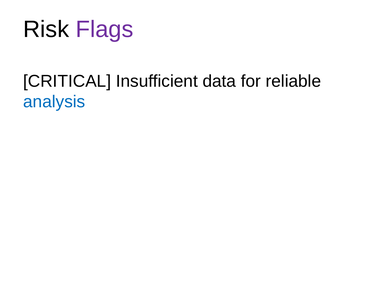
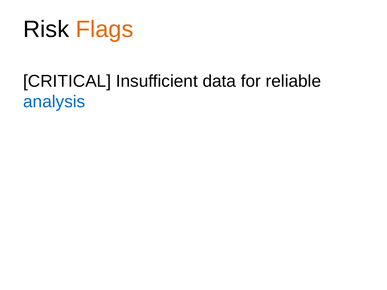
Flags colour: purple -> orange
